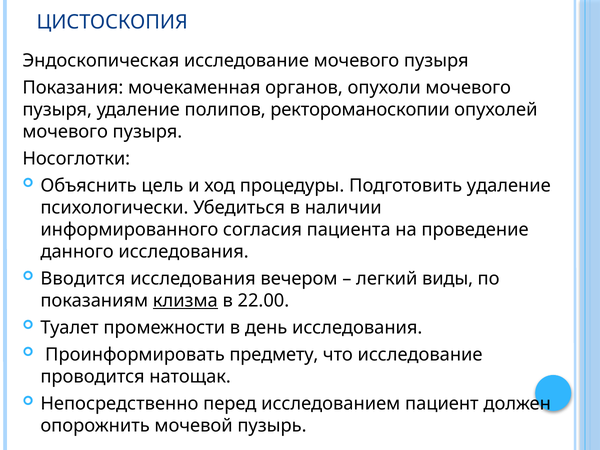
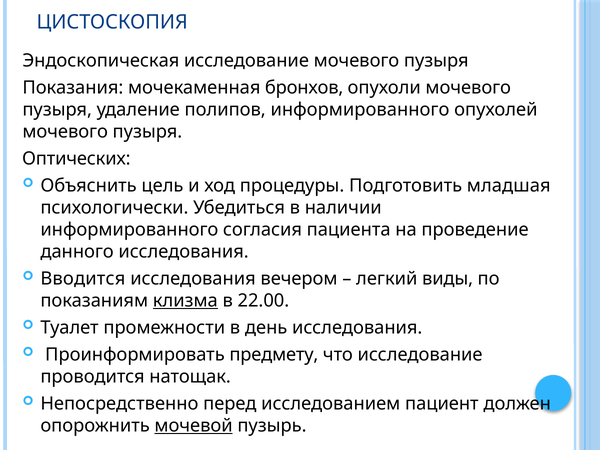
органов: органов -> бронхов
полипов ректороманоскопии: ректороманоскопии -> информированного
Носоглотки: Носоглотки -> Оптических
Подготовить удаление: удаление -> младшая
мочевой underline: none -> present
